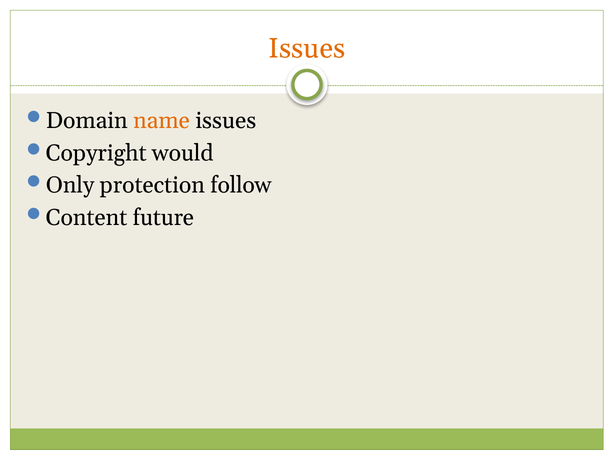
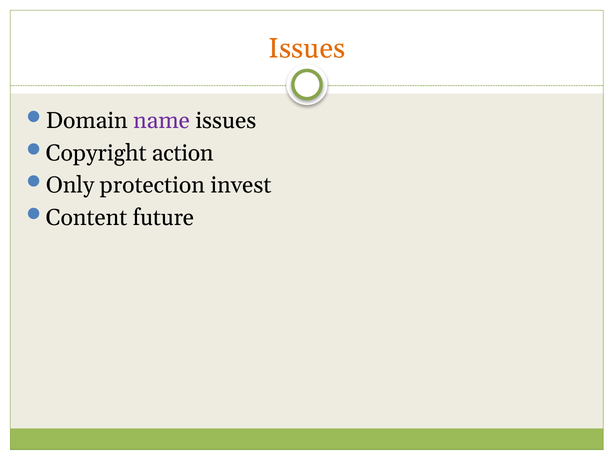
name colour: orange -> purple
would: would -> action
follow: follow -> invest
